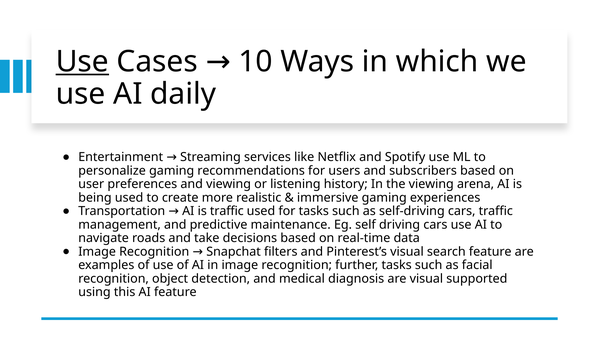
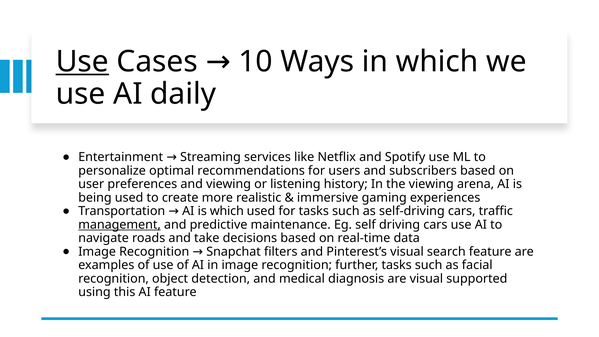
personalize gaming: gaming -> optimal
is traffic: traffic -> which
management underline: none -> present
